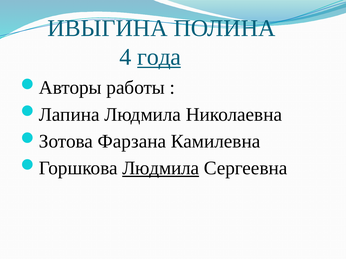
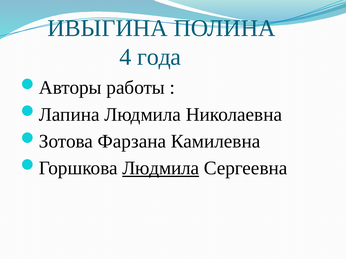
года underline: present -> none
